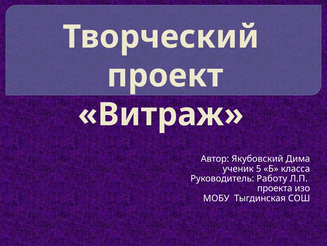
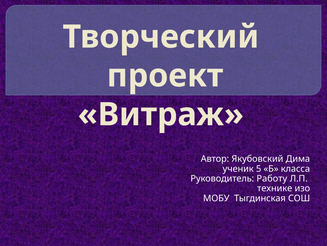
проекта: проекта -> технике
